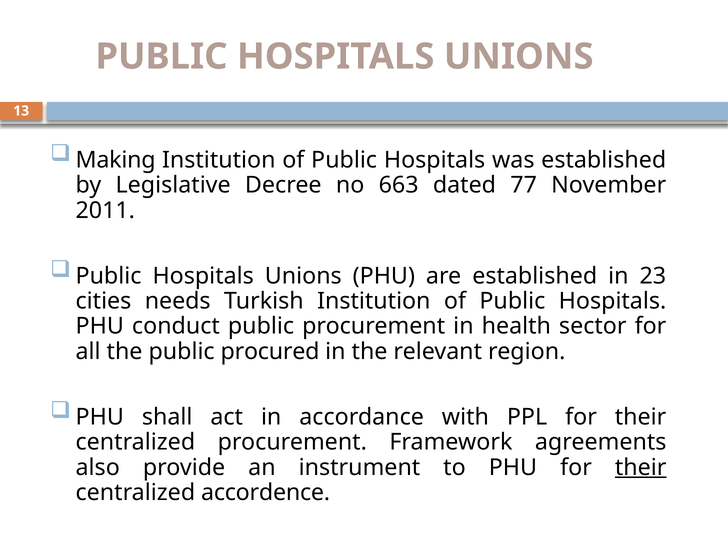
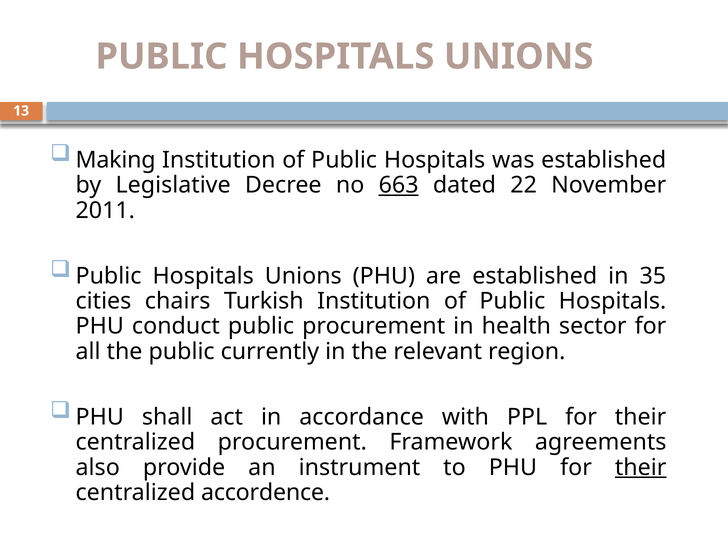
663 underline: none -> present
77: 77 -> 22
23: 23 -> 35
needs: needs -> chairs
procured: procured -> currently
